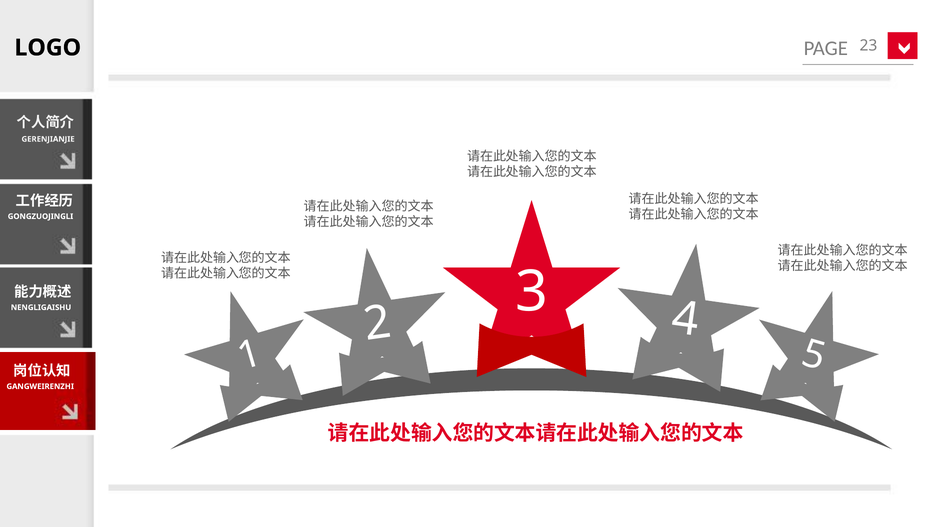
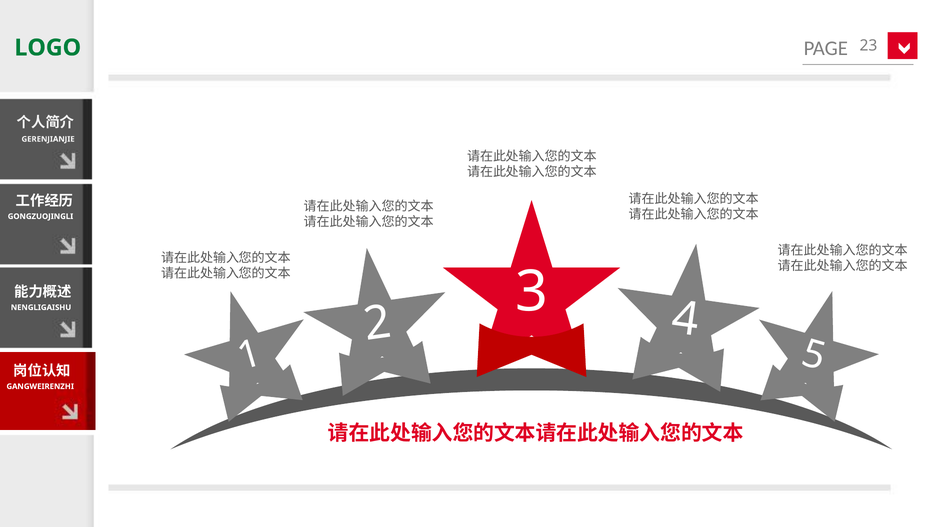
LOGO colour: black -> green
